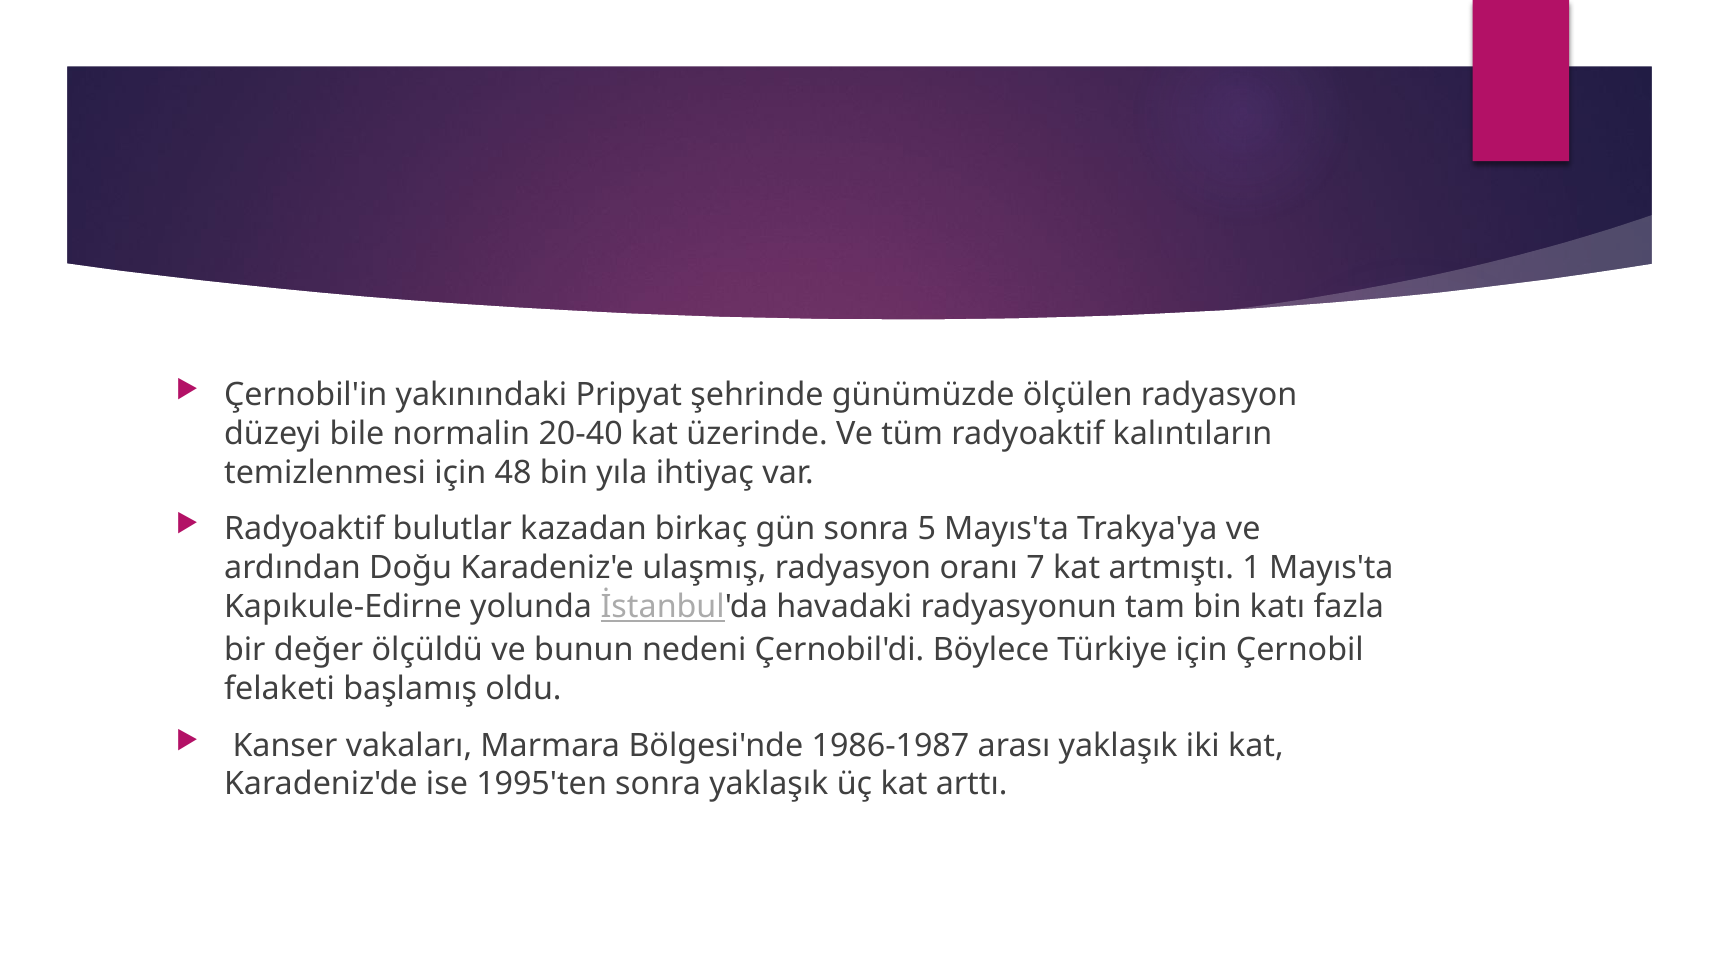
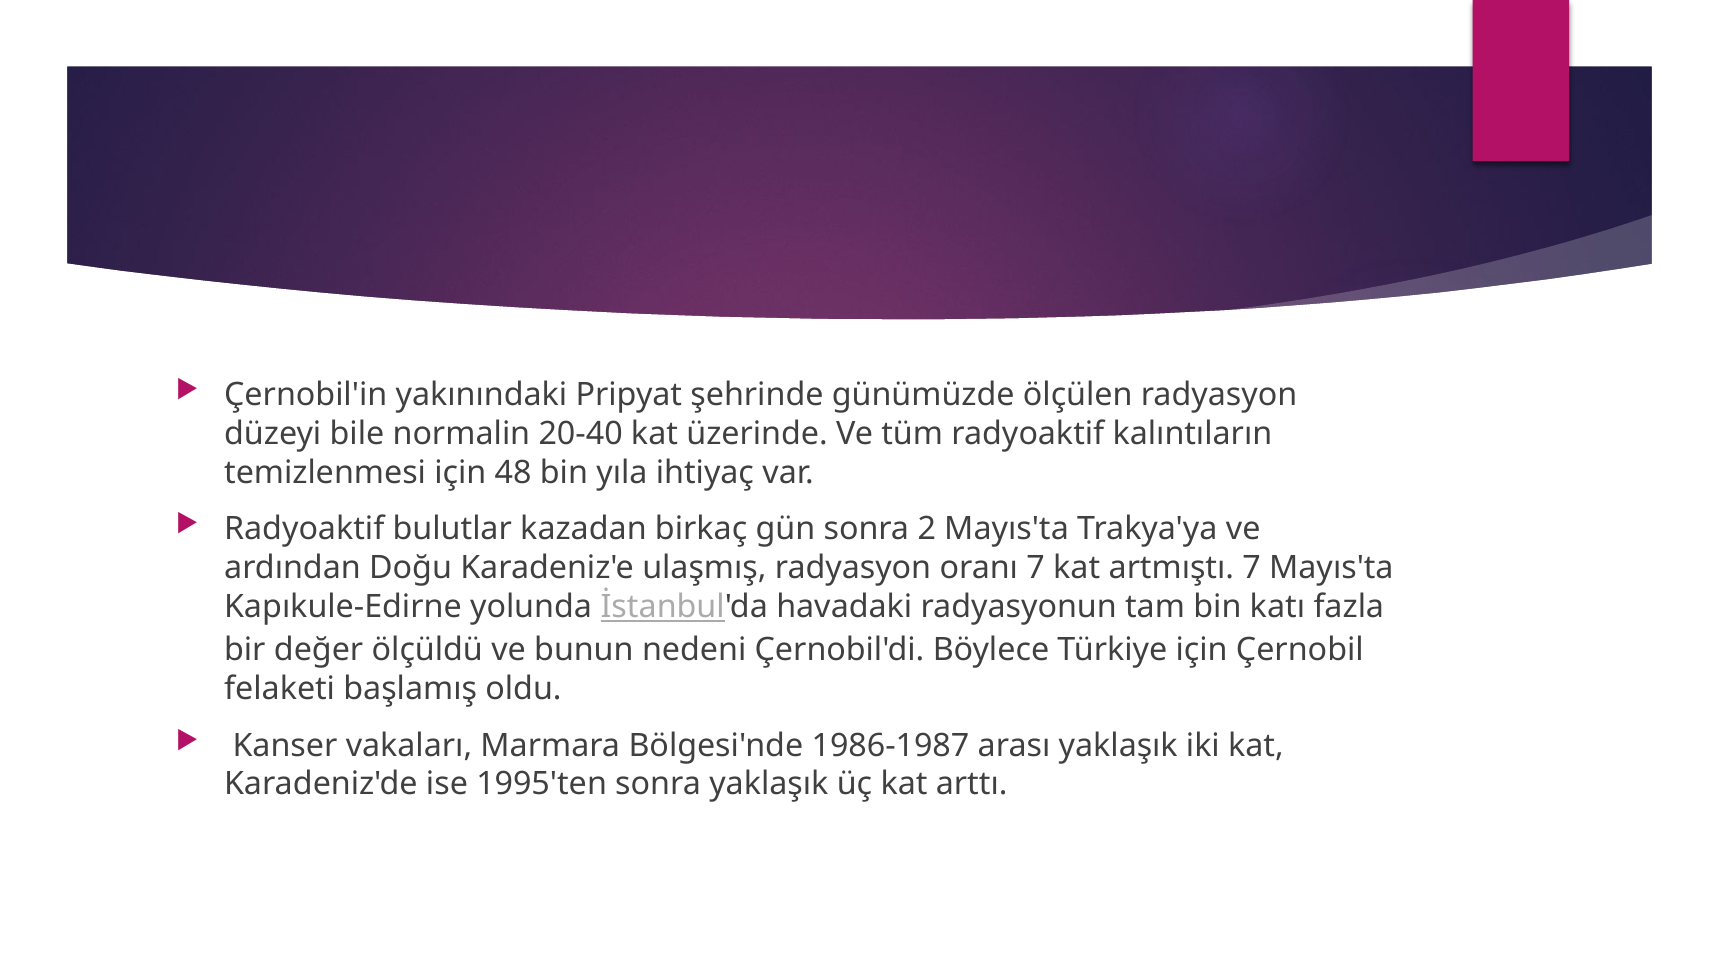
5: 5 -> 2
artmıştı 1: 1 -> 7
